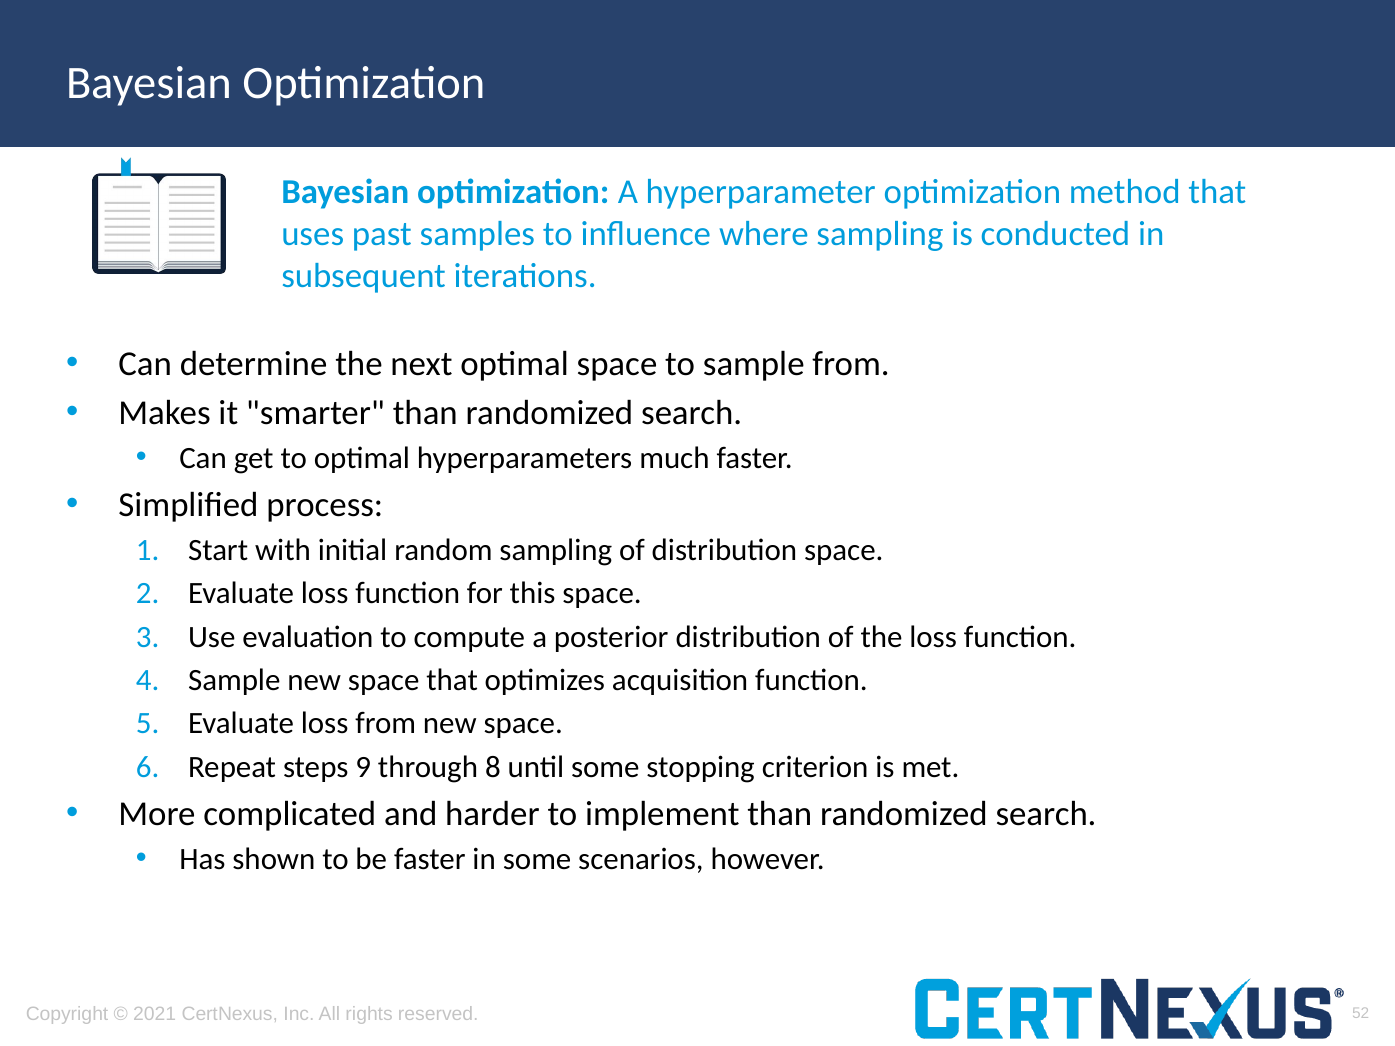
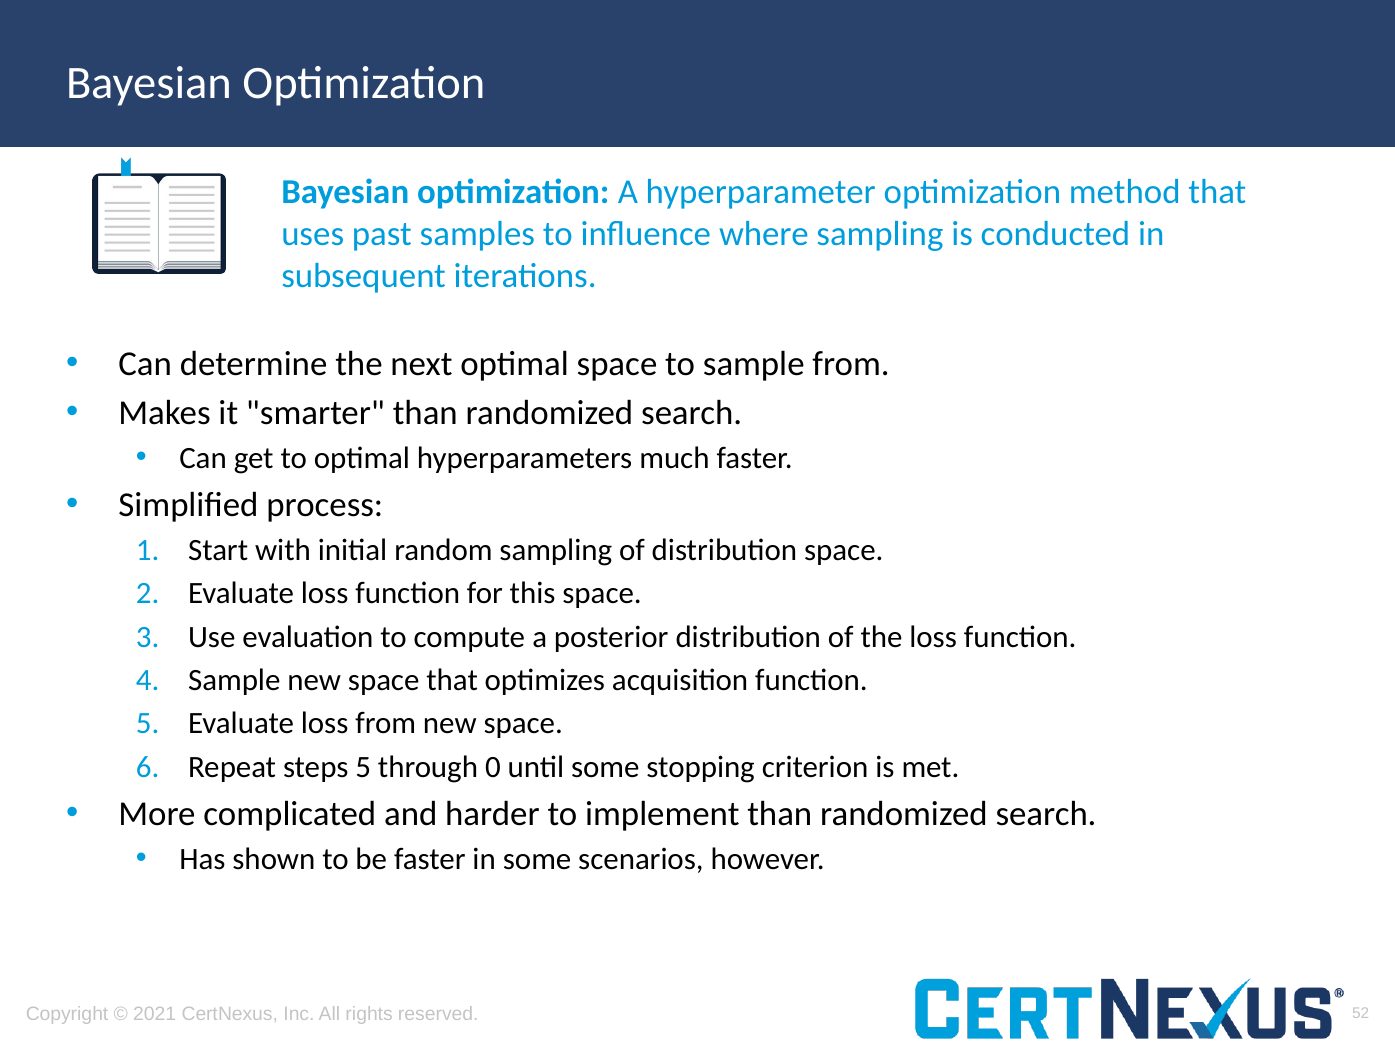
steps 9: 9 -> 5
8: 8 -> 0
